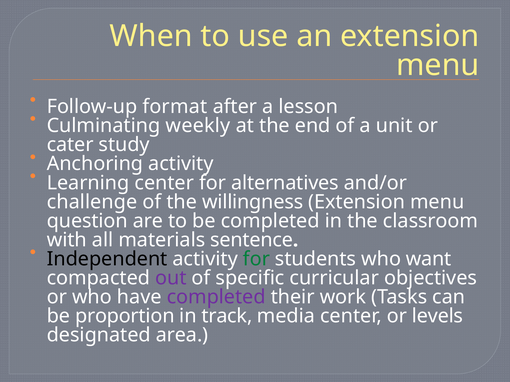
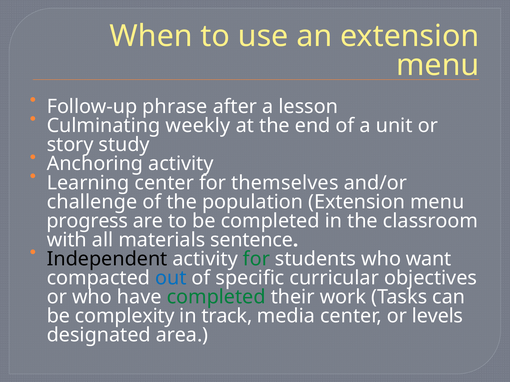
format: format -> phrase
cater: cater -> story
alternatives: alternatives -> themselves
willingness: willingness -> population
question: question -> progress
out colour: purple -> blue
completed at (216, 297) colour: purple -> green
proportion: proportion -> complexity
